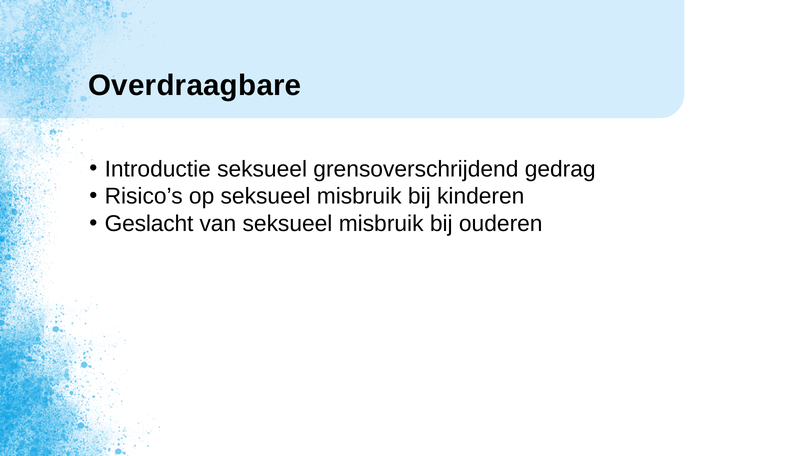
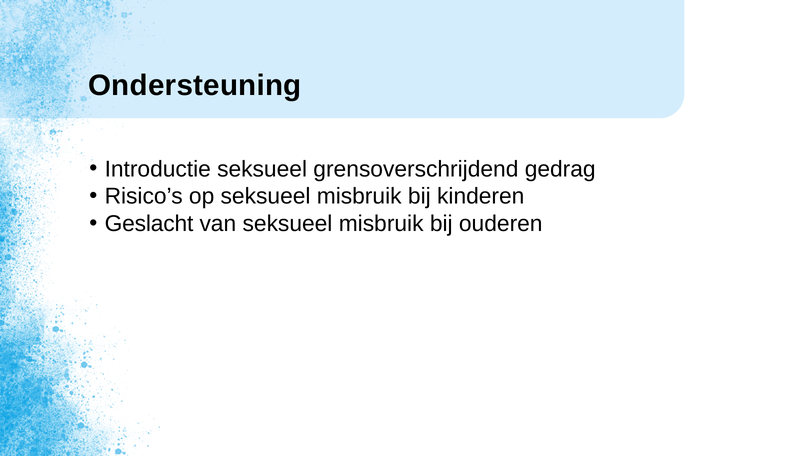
Overdraagbare: Overdraagbare -> Ondersteuning
